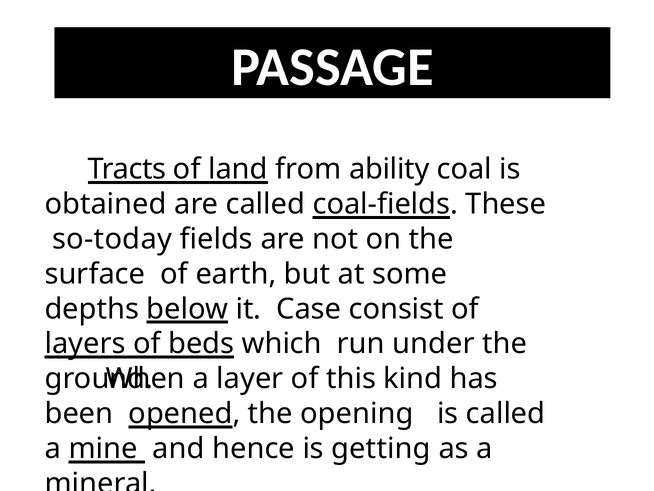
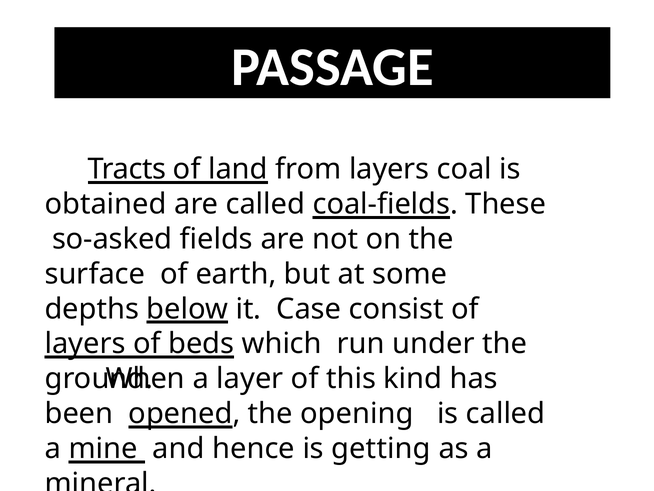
from ability: ability -> layers
so-today: so-today -> so-asked
